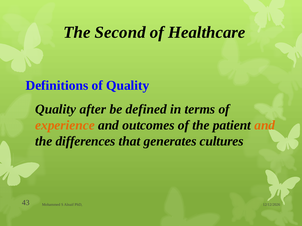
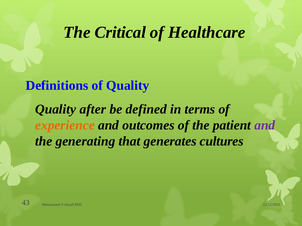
Second: Second -> Critical
and at (265, 126) colour: orange -> purple
differences: differences -> generating
